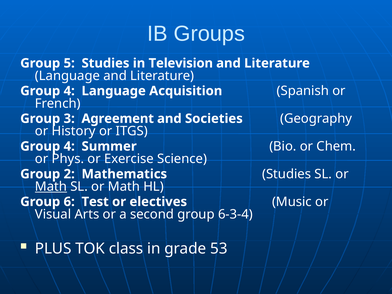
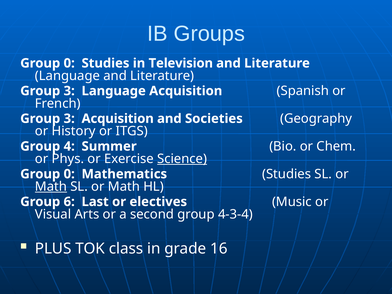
5 at (69, 63): 5 -> 0
4 at (69, 91): 4 -> 3
3 Agreement: Agreement -> Acquisition
Science underline: none -> present
2 at (69, 174): 2 -> 0
Test: Test -> Last
6-3-4: 6-3-4 -> 4-3-4
53: 53 -> 16
